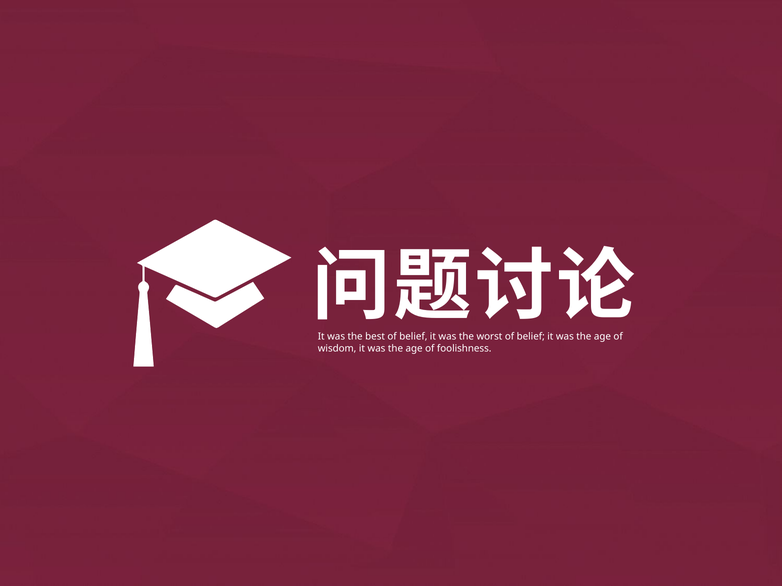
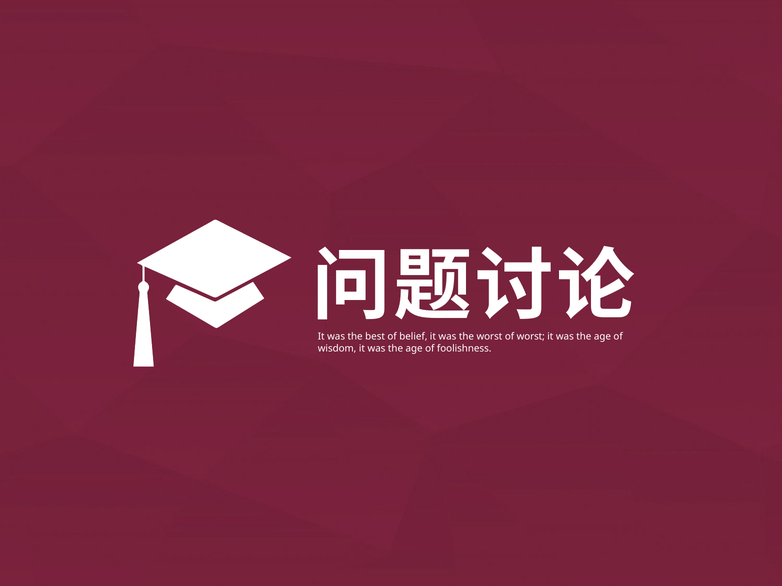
worst of belief: belief -> worst
